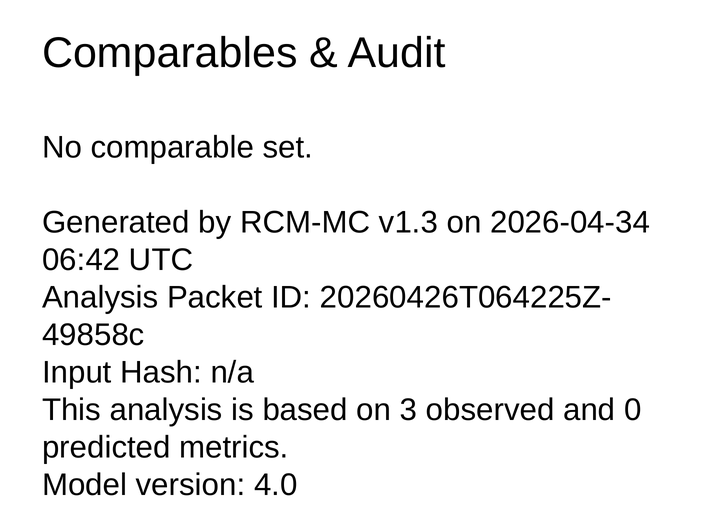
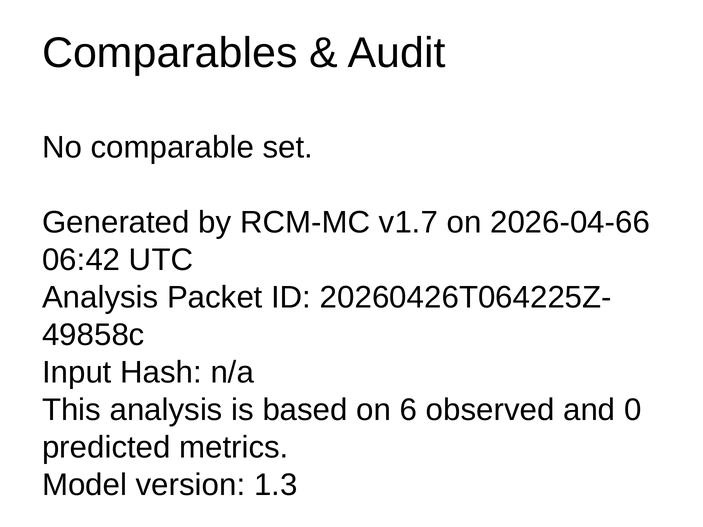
v1.3: v1.3 -> v1.7
2026-04-34: 2026-04-34 -> 2026-04-66
3: 3 -> 6
4.0: 4.0 -> 1.3
